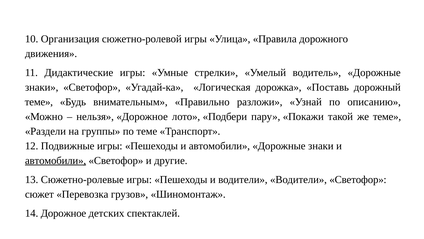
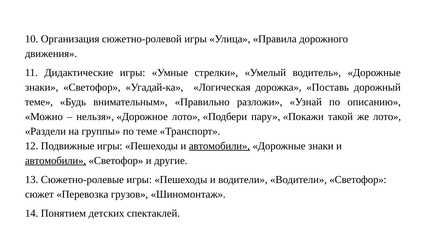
же теме: теме -> лото
автомобили at (219, 146) underline: none -> present
14 Дорожное: Дорожное -> Понятием
